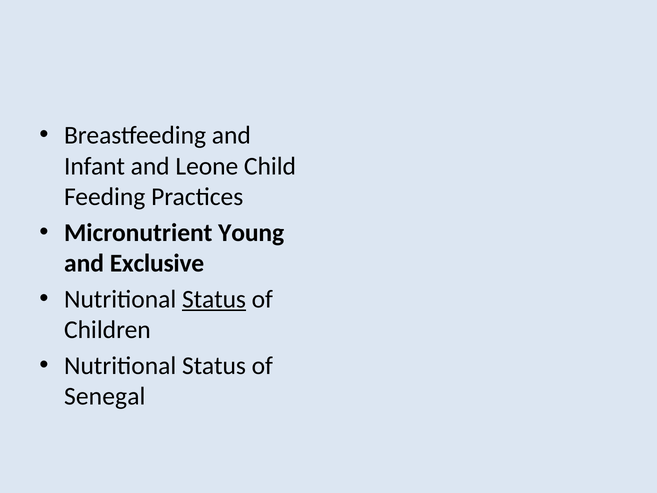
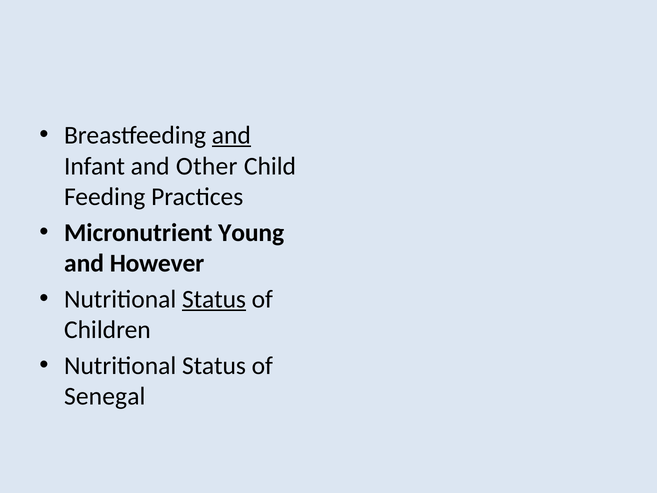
and at (231, 135) underline: none -> present
Leone: Leone -> Other
Exclusive: Exclusive -> However
